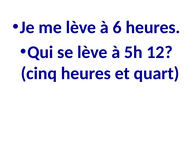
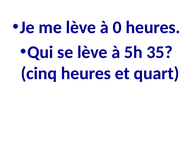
6: 6 -> 0
12: 12 -> 35
